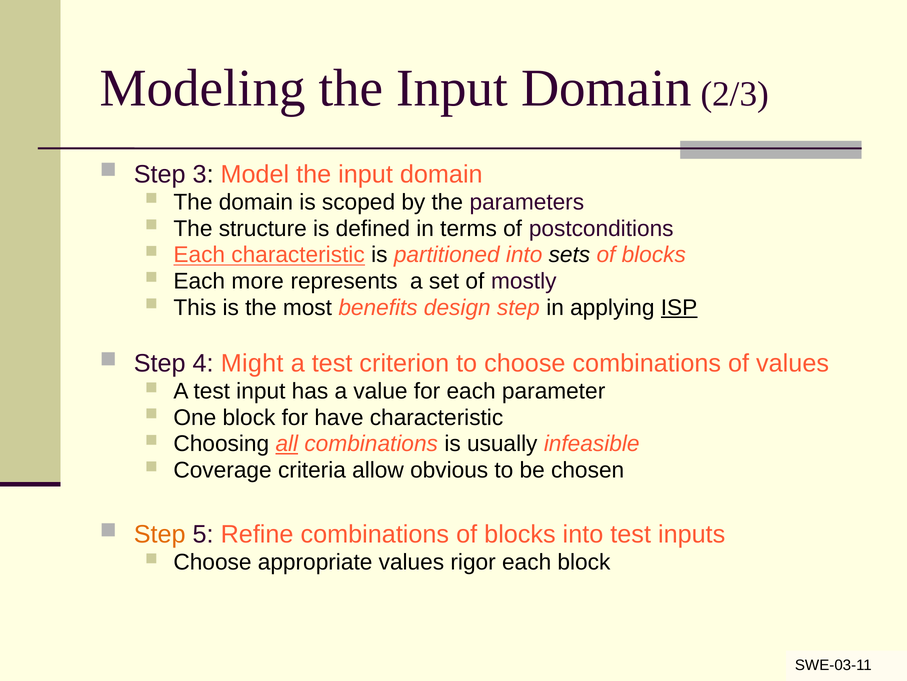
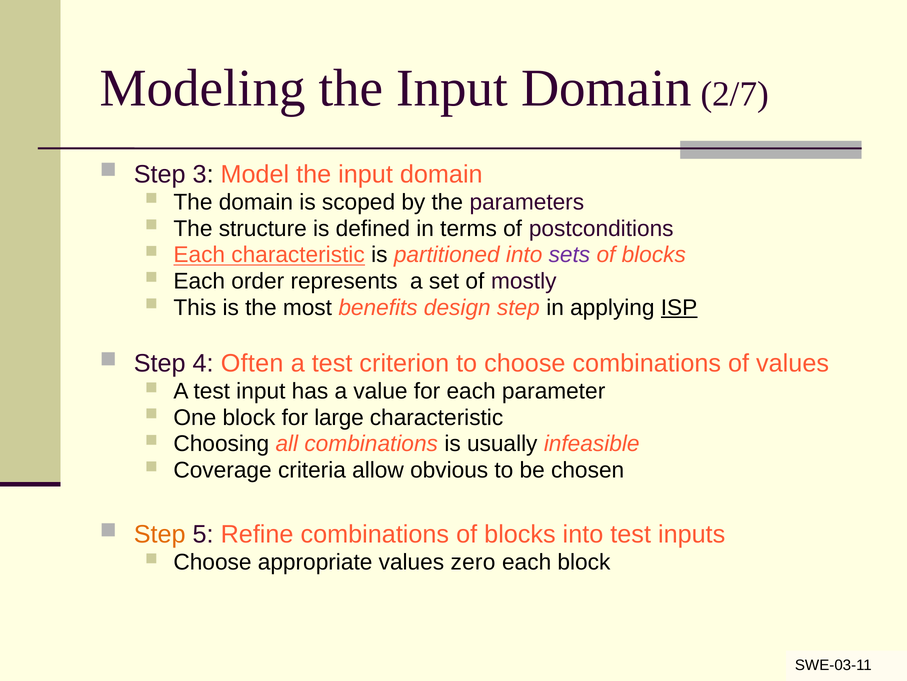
2/3: 2/3 -> 2/7
sets colour: black -> purple
more: more -> order
Might: Might -> Often
have: have -> large
all underline: present -> none
rigor: rigor -> zero
